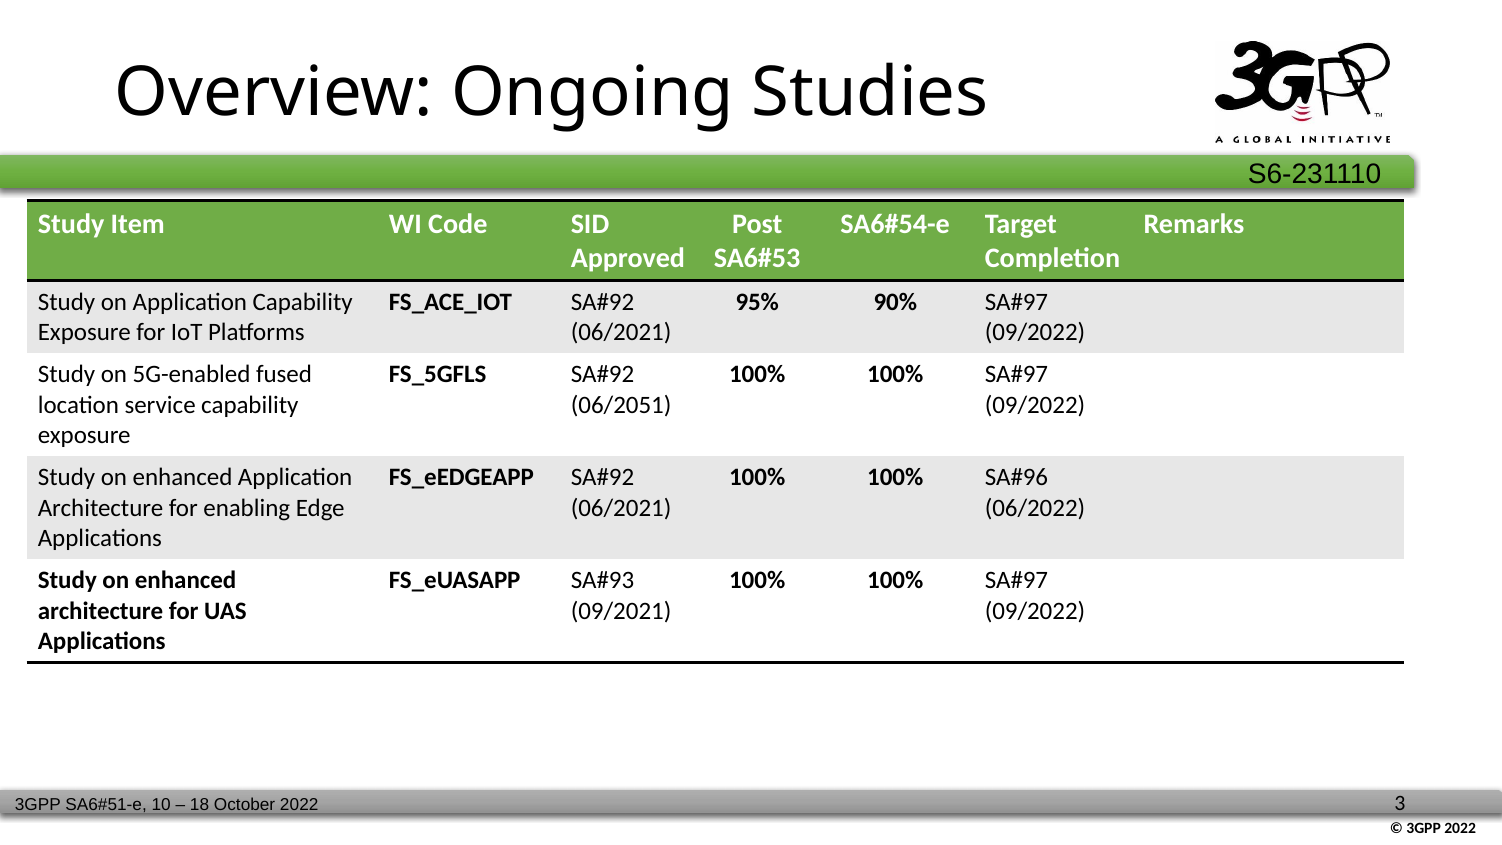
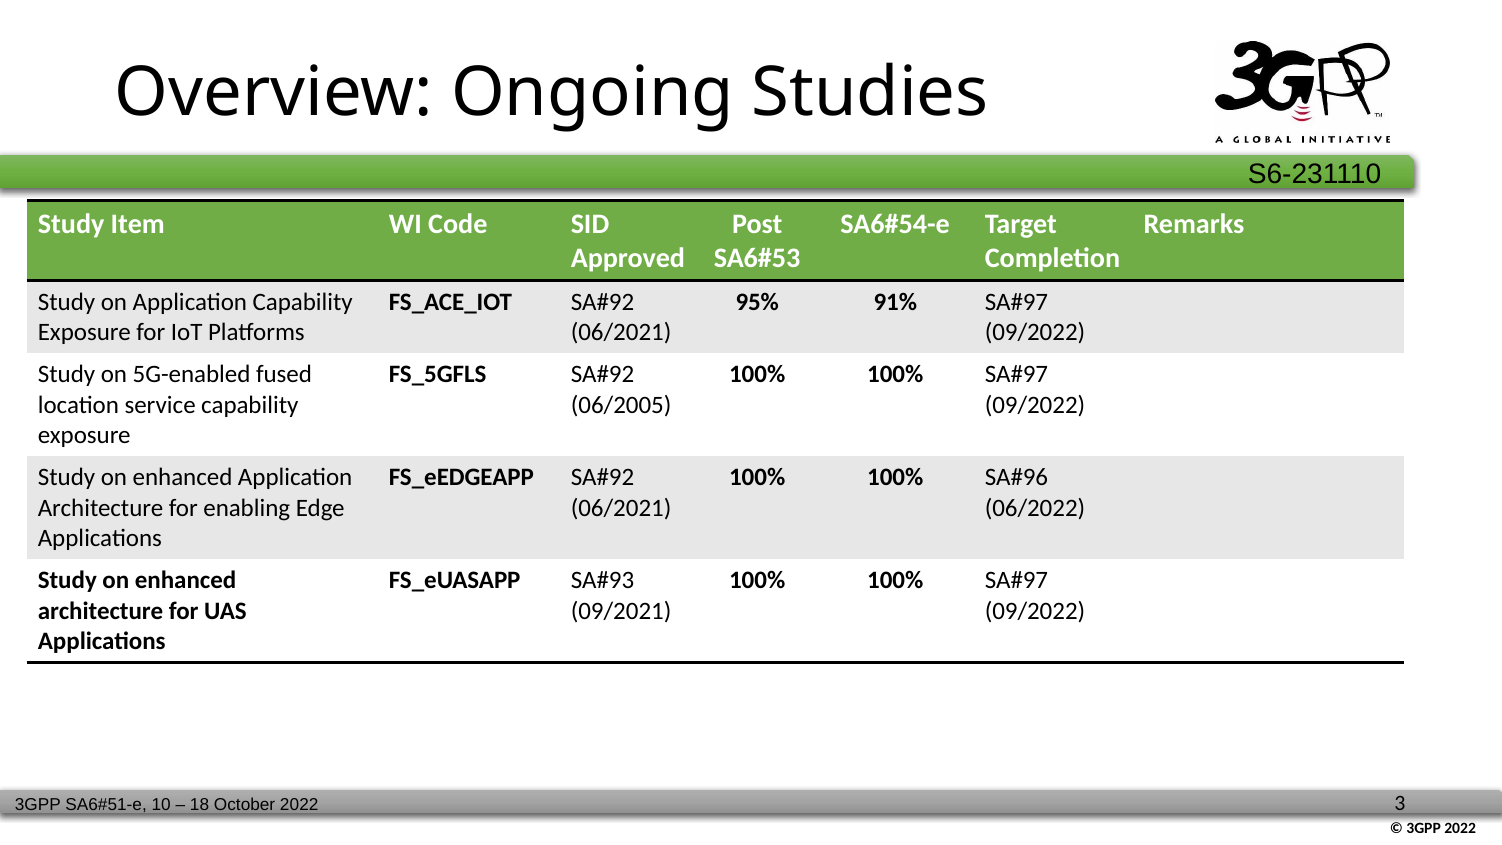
90%: 90% -> 91%
06/2051: 06/2051 -> 06/2005
